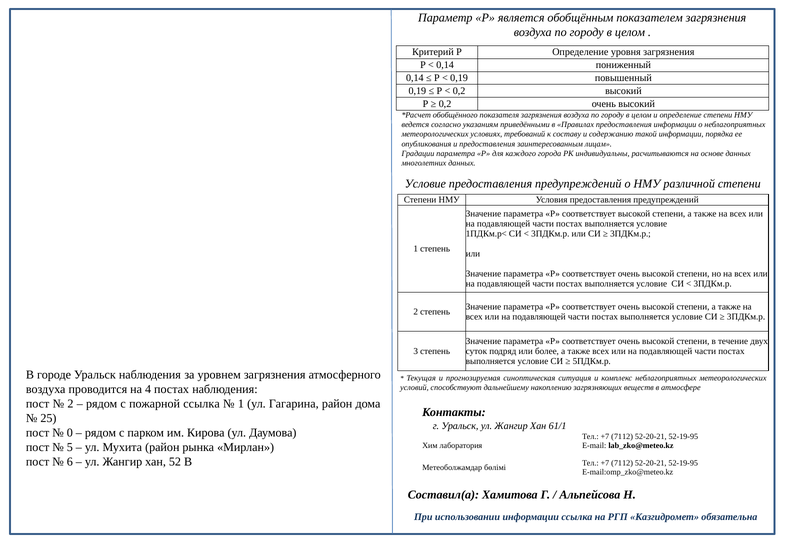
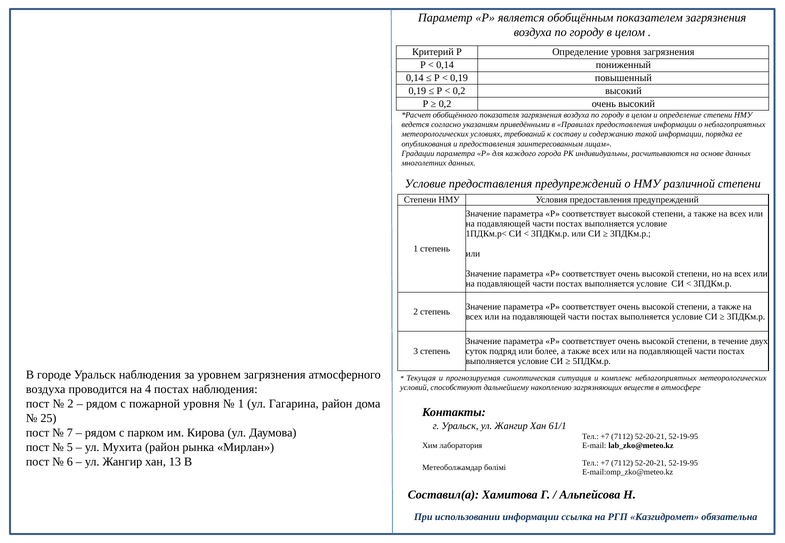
пожарной ссылка: ссылка -> уровня
0: 0 -> 7
52: 52 -> 13
